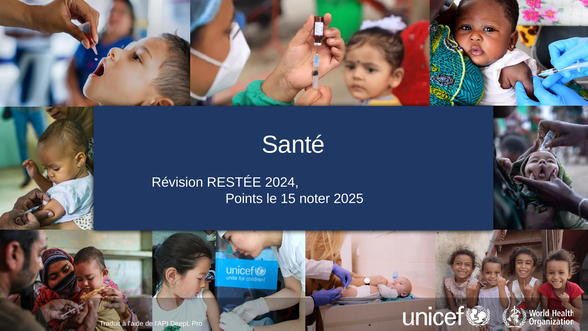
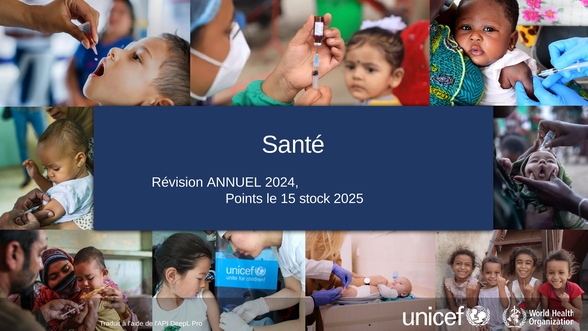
RESTÉE: RESTÉE -> ANNUEL
noter: noter -> stock
